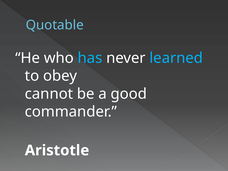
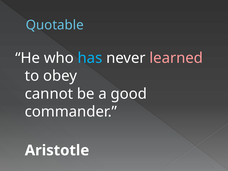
learned colour: light blue -> pink
